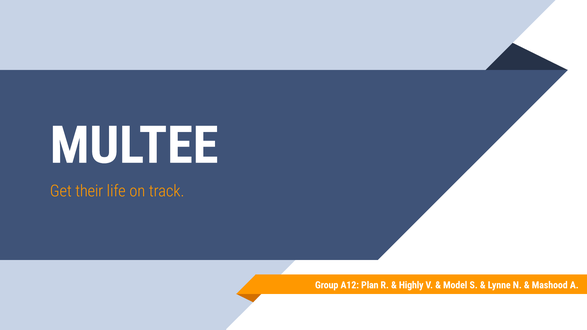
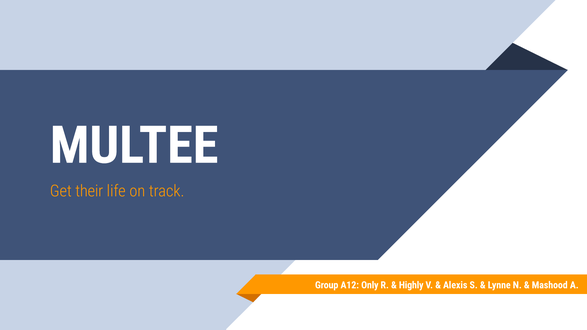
Plan: Plan -> Only
Model: Model -> Alexis
